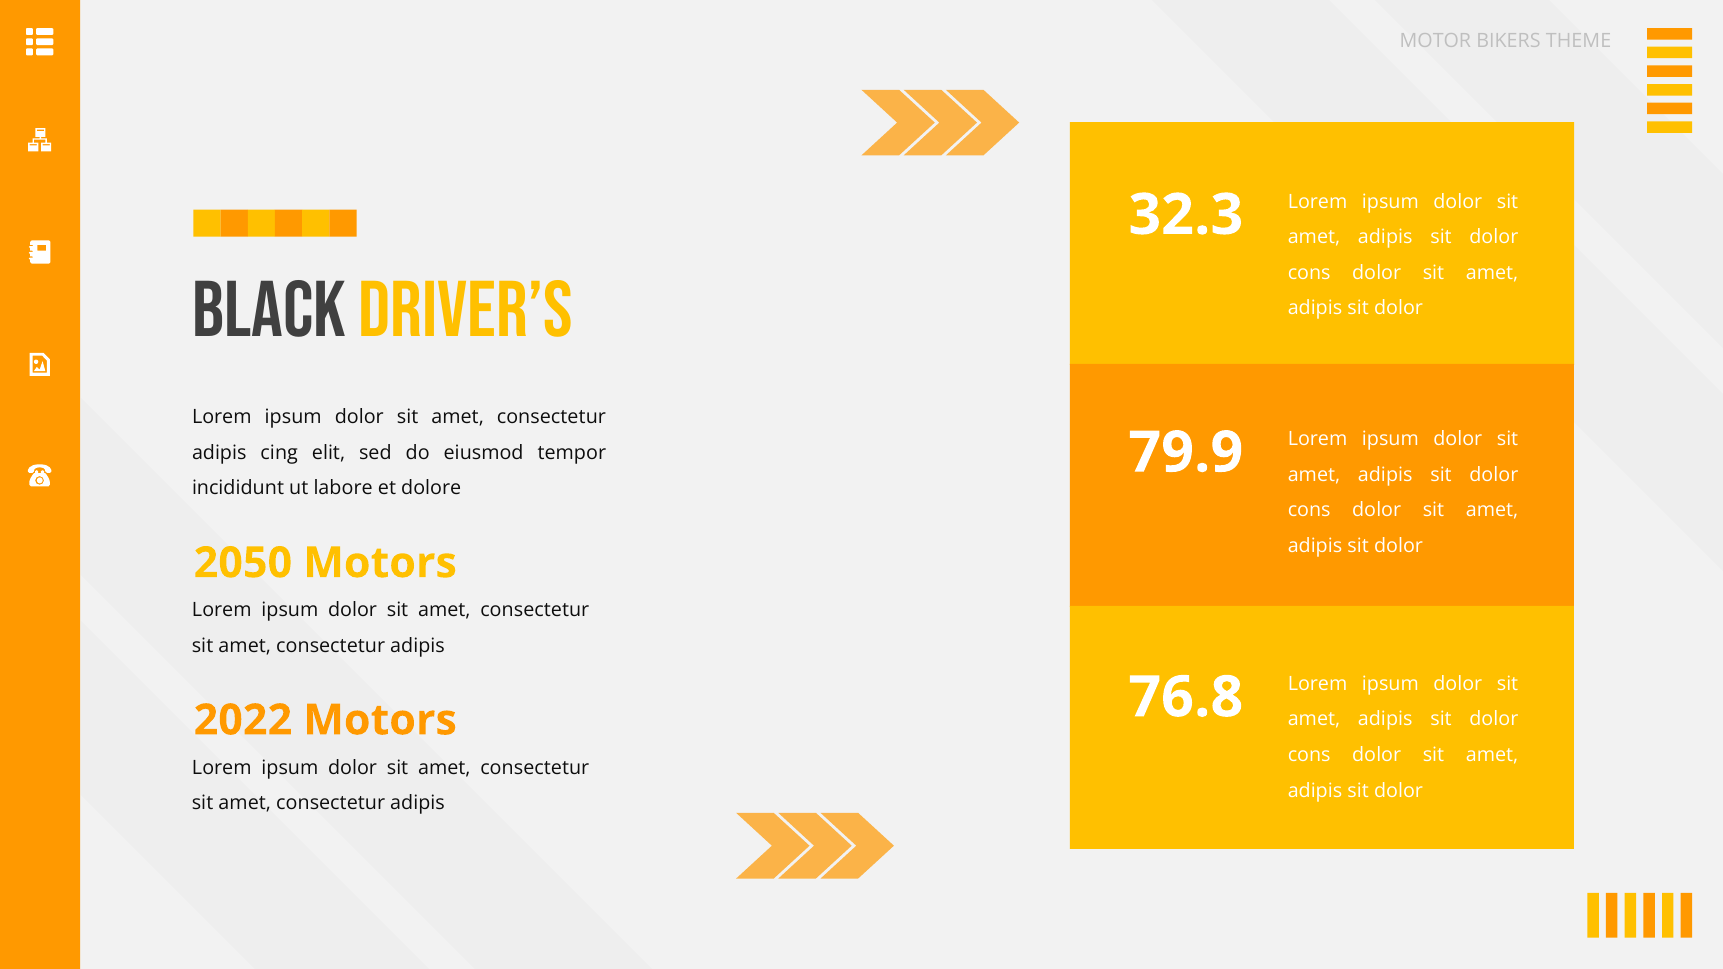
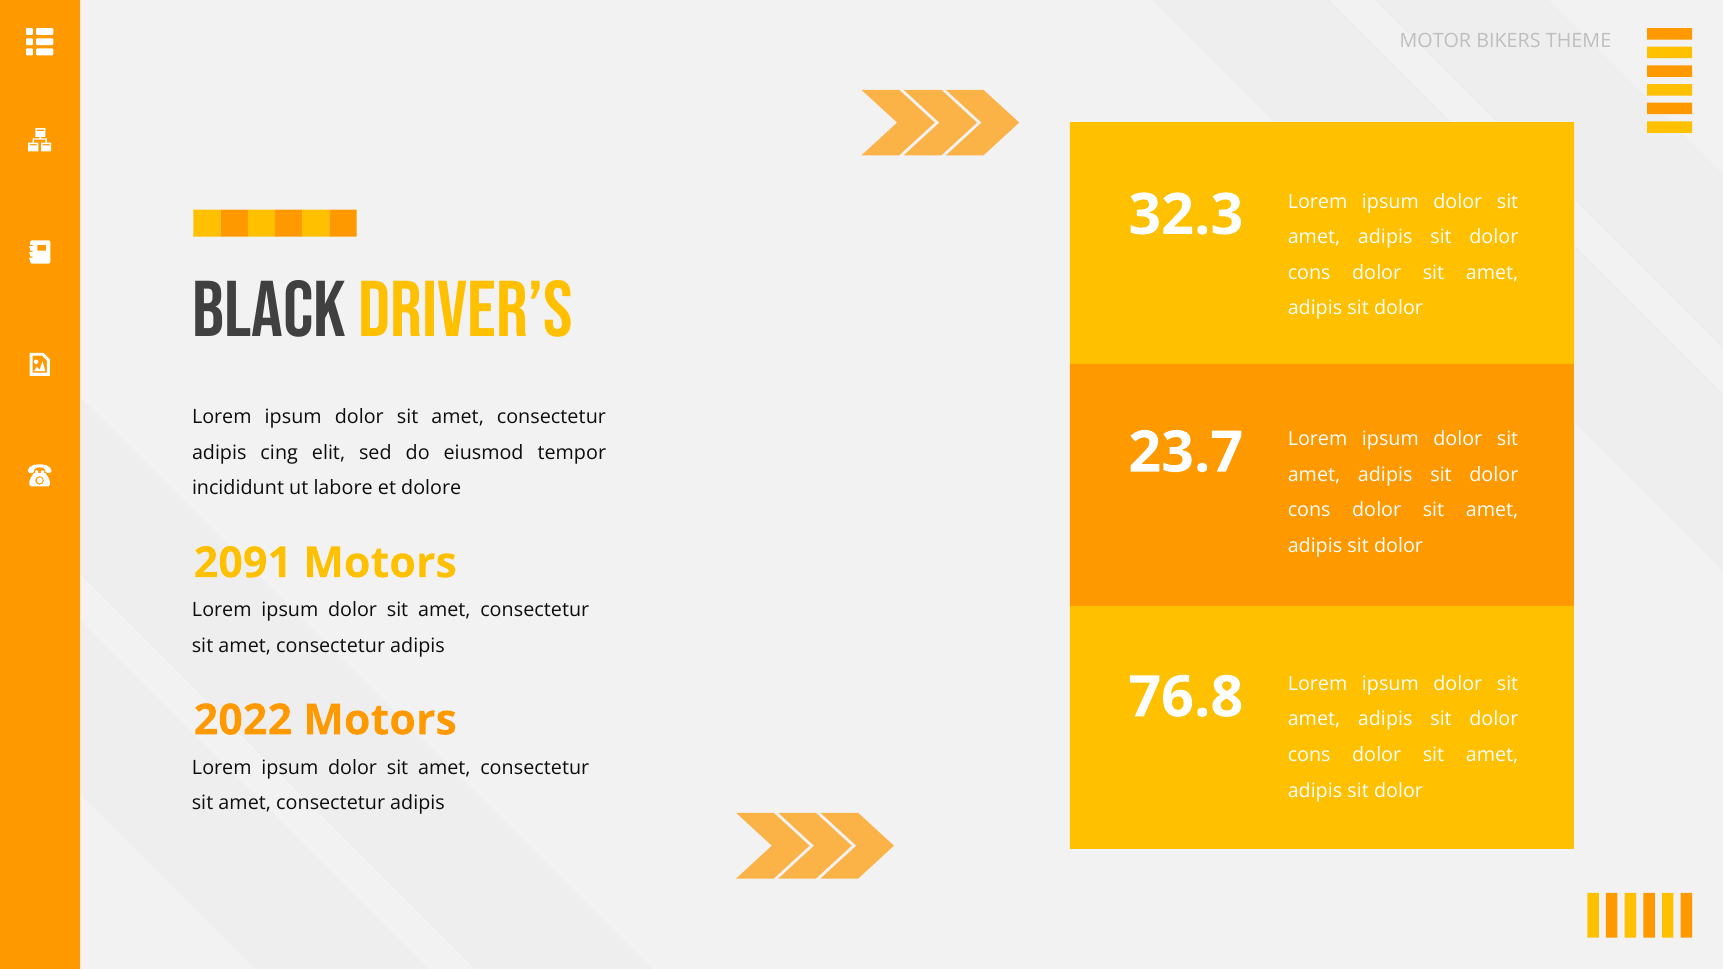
79.9: 79.9 -> 23.7
2050: 2050 -> 2091
